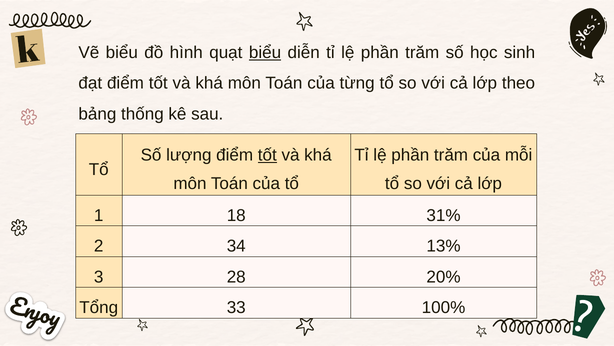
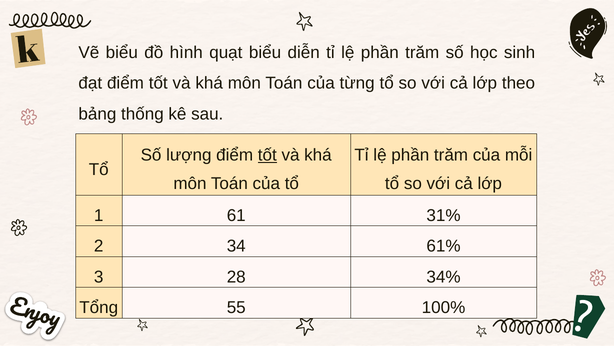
biểu at (265, 52) underline: present -> none
18: 18 -> 61
13%: 13% -> 61%
20%: 20% -> 34%
33: 33 -> 55
